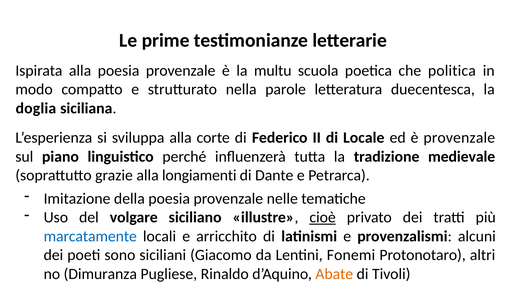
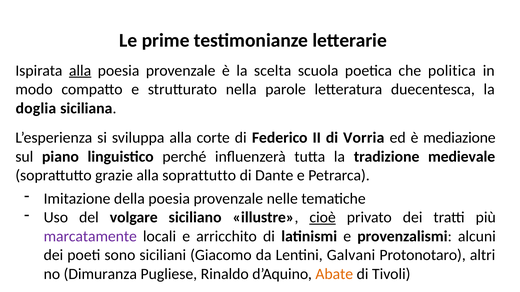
alla at (80, 71) underline: none -> present
multu: multu -> scelta
Locale: Locale -> Vorria
è provenzale: provenzale -> mediazione
alla longiamenti: longiamenti -> soprattutto
marcatamente colour: blue -> purple
Fonemi: Fonemi -> Galvani
